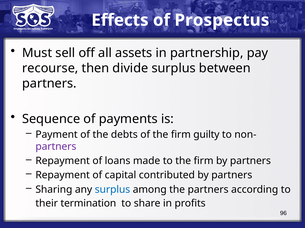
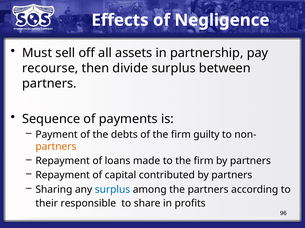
Prospectus: Prospectus -> Negligence
partners at (56, 147) colour: purple -> orange
termination: termination -> responsible
